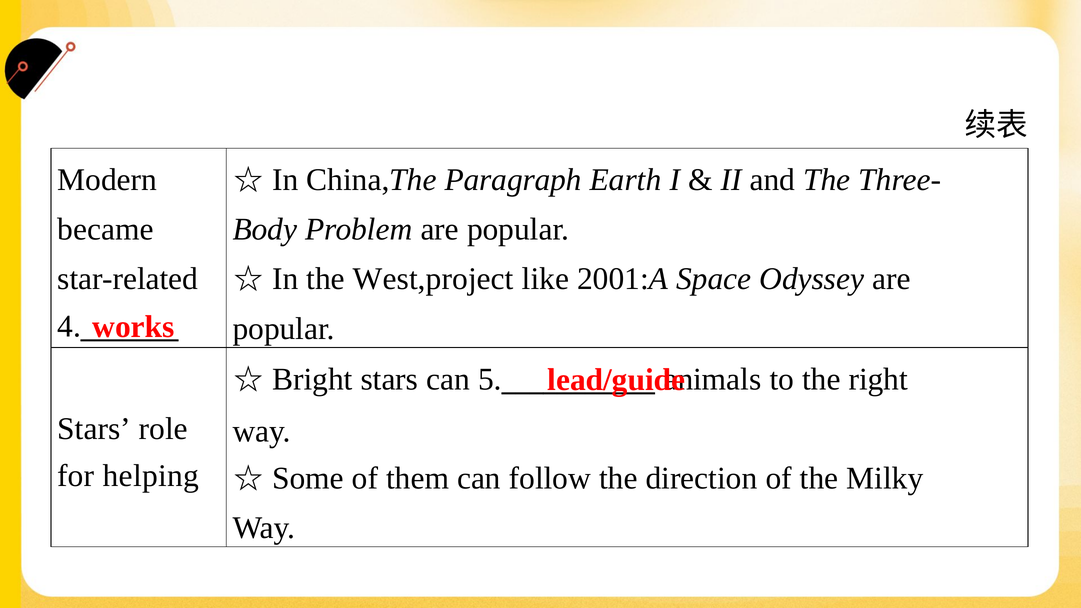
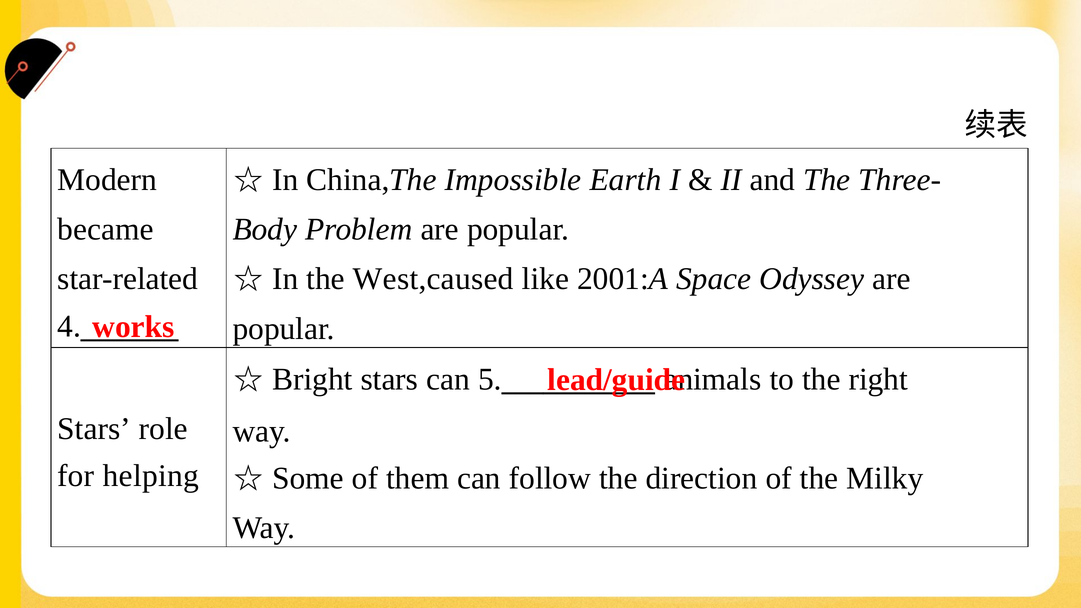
Paragraph: Paragraph -> Impossible
West,project: West,project -> West,caused
